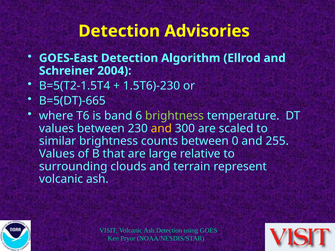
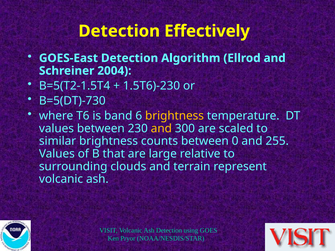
Advisories: Advisories -> Effectively
B=5(DT)-665: B=5(DT)-665 -> B=5(DT)-730
brightness at (175, 116) colour: light green -> yellow
